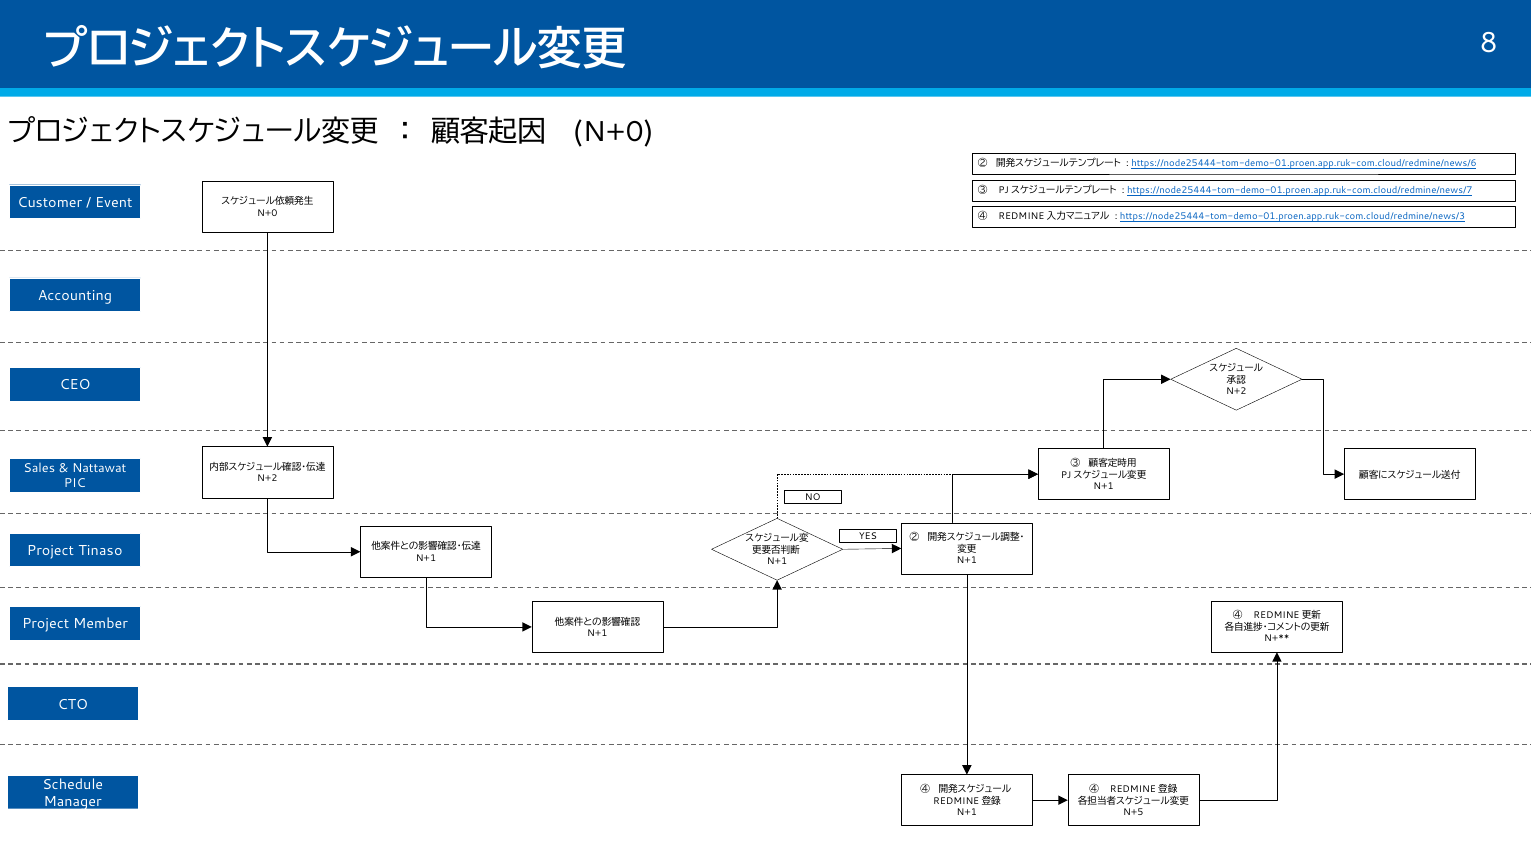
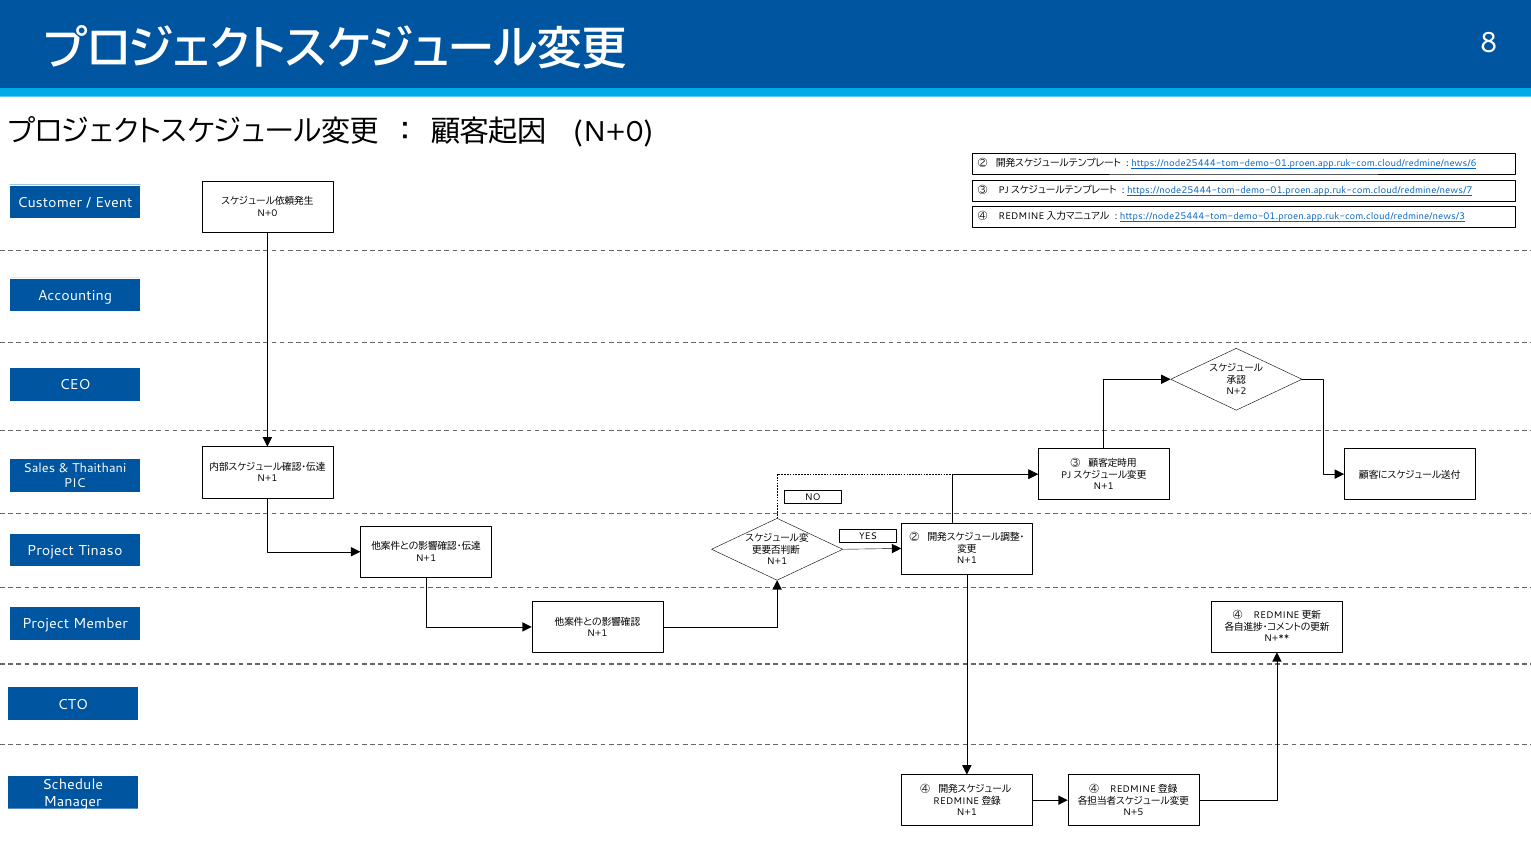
Nattawat: Nattawat -> Thaithani
N+2 at (267, 479): N+2 -> N+1
